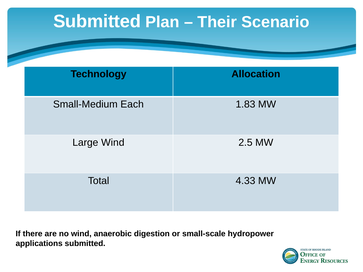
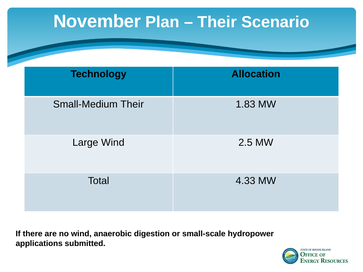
Submitted at (97, 22): Submitted -> November
Small-Medium Each: Each -> Their
